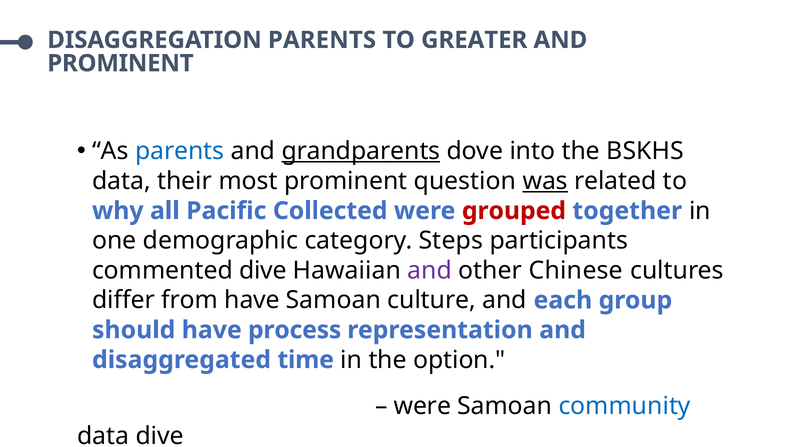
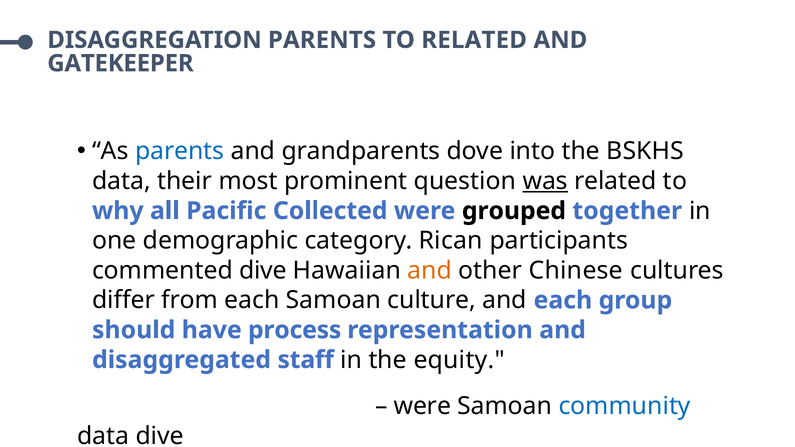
TO GREATER: GREATER -> RELATED
PROMINENT at (120, 63): PROMINENT -> GATEKEEPER
grandparents underline: present -> none
grouped colour: red -> black
Steps: Steps -> Rican
and at (430, 271) colour: purple -> orange
from have: have -> each
time: time -> staff
option: option -> equity
